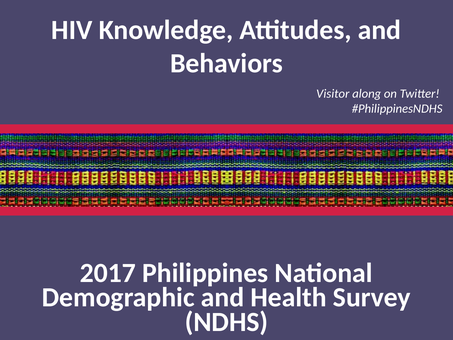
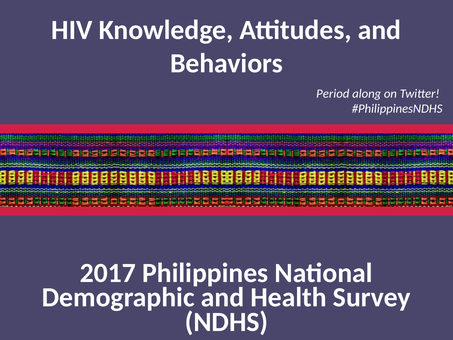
Visitor: Visitor -> Period
